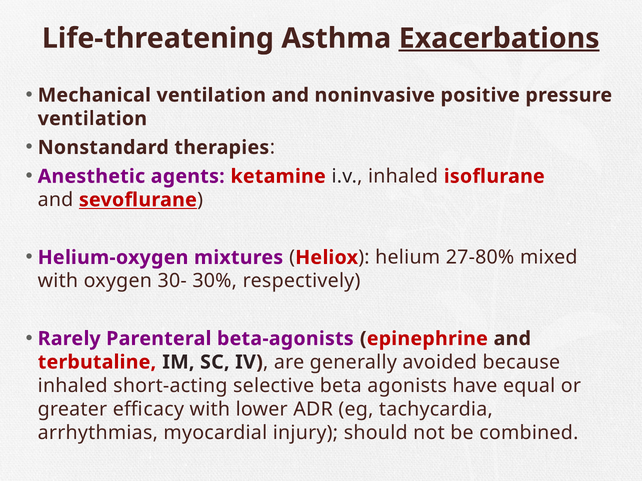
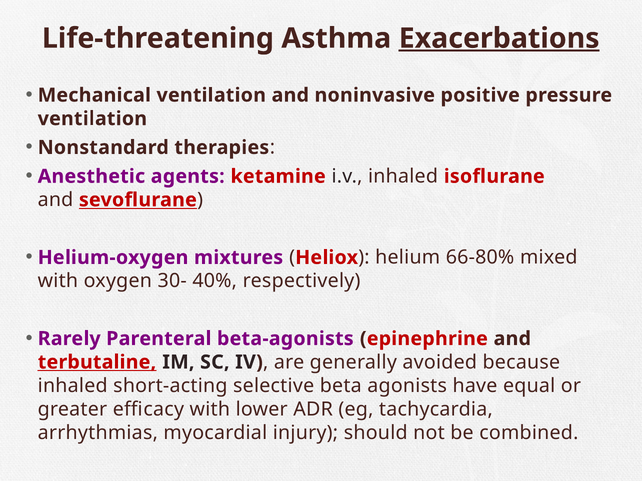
27-80%: 27-80% -> 66-80%
30%: 30% -> 40%
terbutaline underline: none -> present
